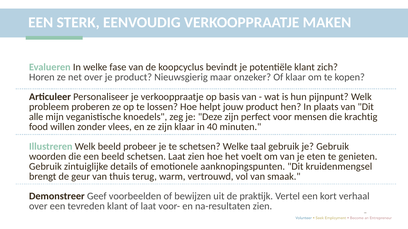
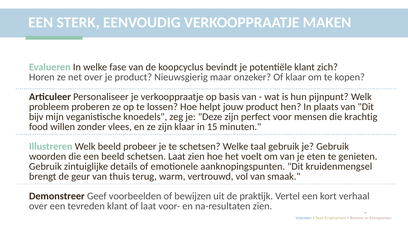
alle: alle -> bijv
40: 40 -> 15
